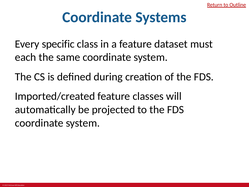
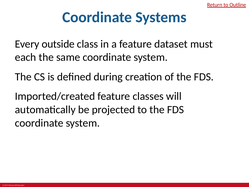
specific: specific -> outside
